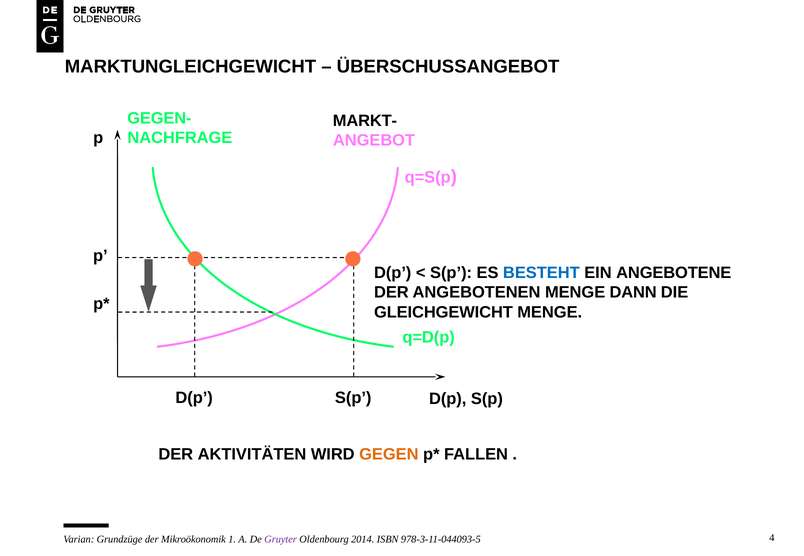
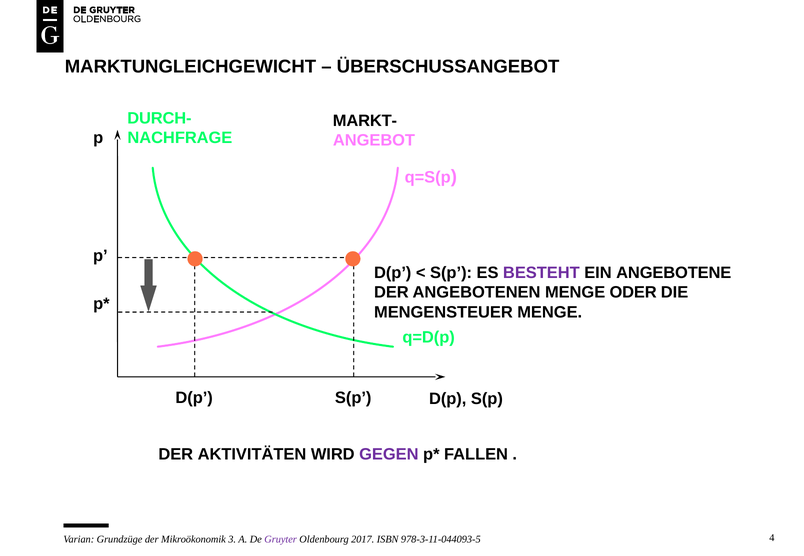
GEGEN-: GEGEN- -> DURCH-
BESTEHT colour: blue -> purple
DANN: DANN -> ODER
GLEICHGEWICHT: GLEICHGEWICHT -> MENGENSTEUER
GEGEN colour: orange -> purple
1: 1 -> 3
2014: 2014 -> 2017
